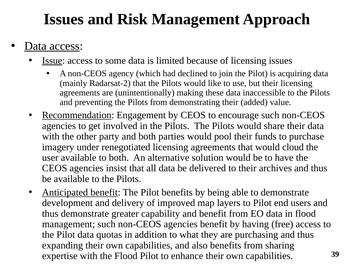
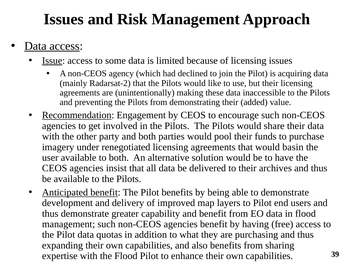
cloud: cloud -> basin
